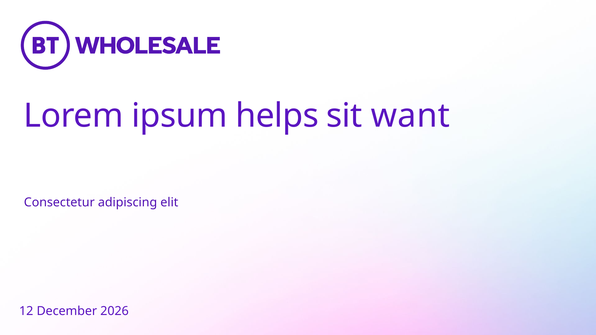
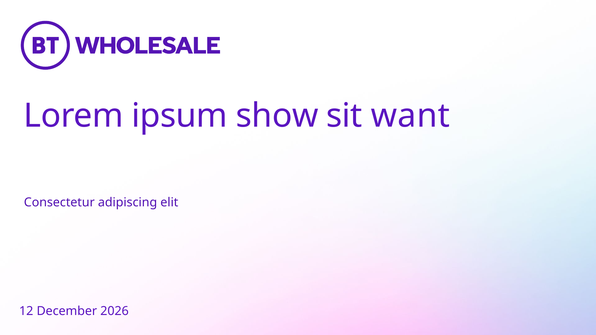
helps: helps -> show
